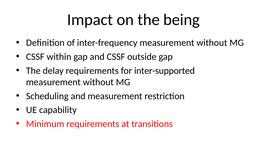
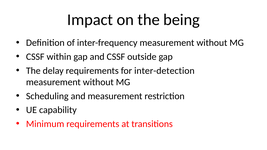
inter-supported: inter-supported -> inter-detection
